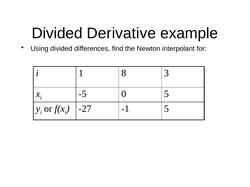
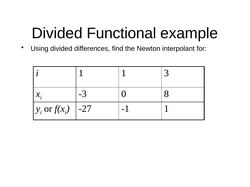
Derivative: Derivative -> Functional
1 8: 8 -> 1
-5: -5 -> -3
0 5: 5 -> 8
-1 5: 5 -> 1
